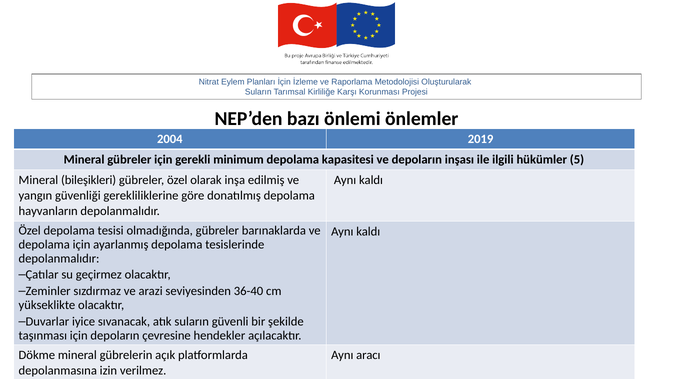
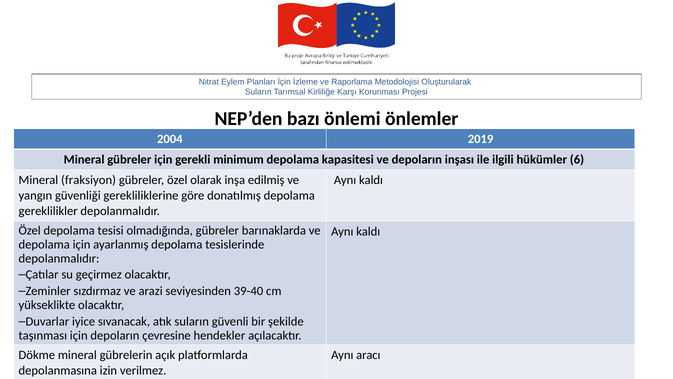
5: 5 -> 6
bileşikleri: bileşikleri -> fraksiyon
hayvanların: hayvanların -> gereklilikler
36-40: 36-40 -> 39-40
